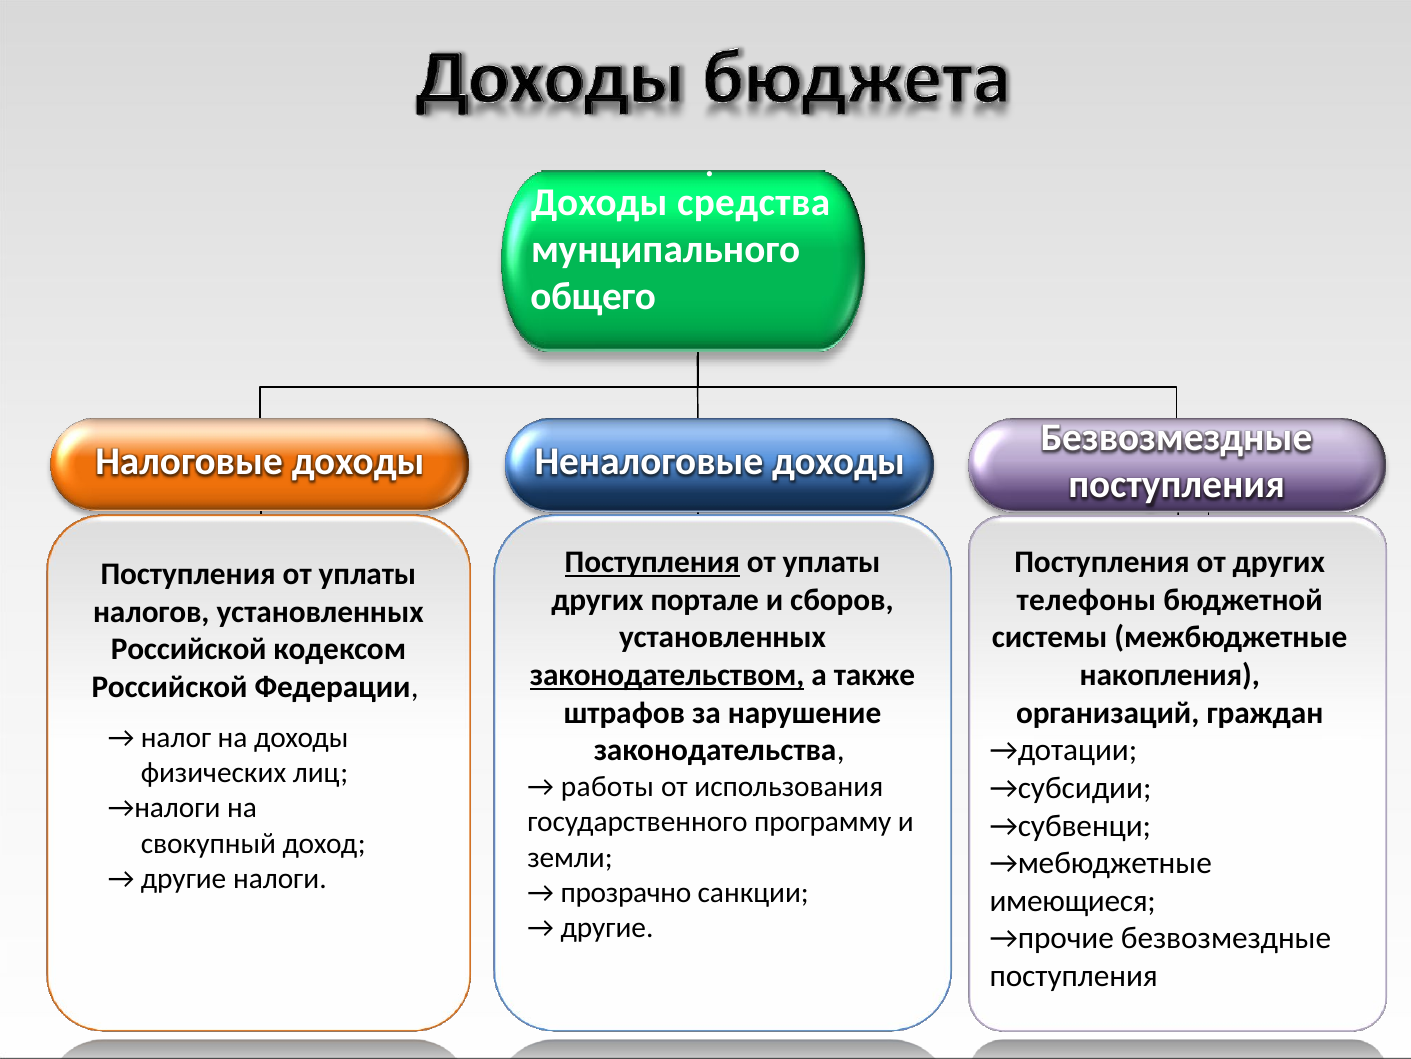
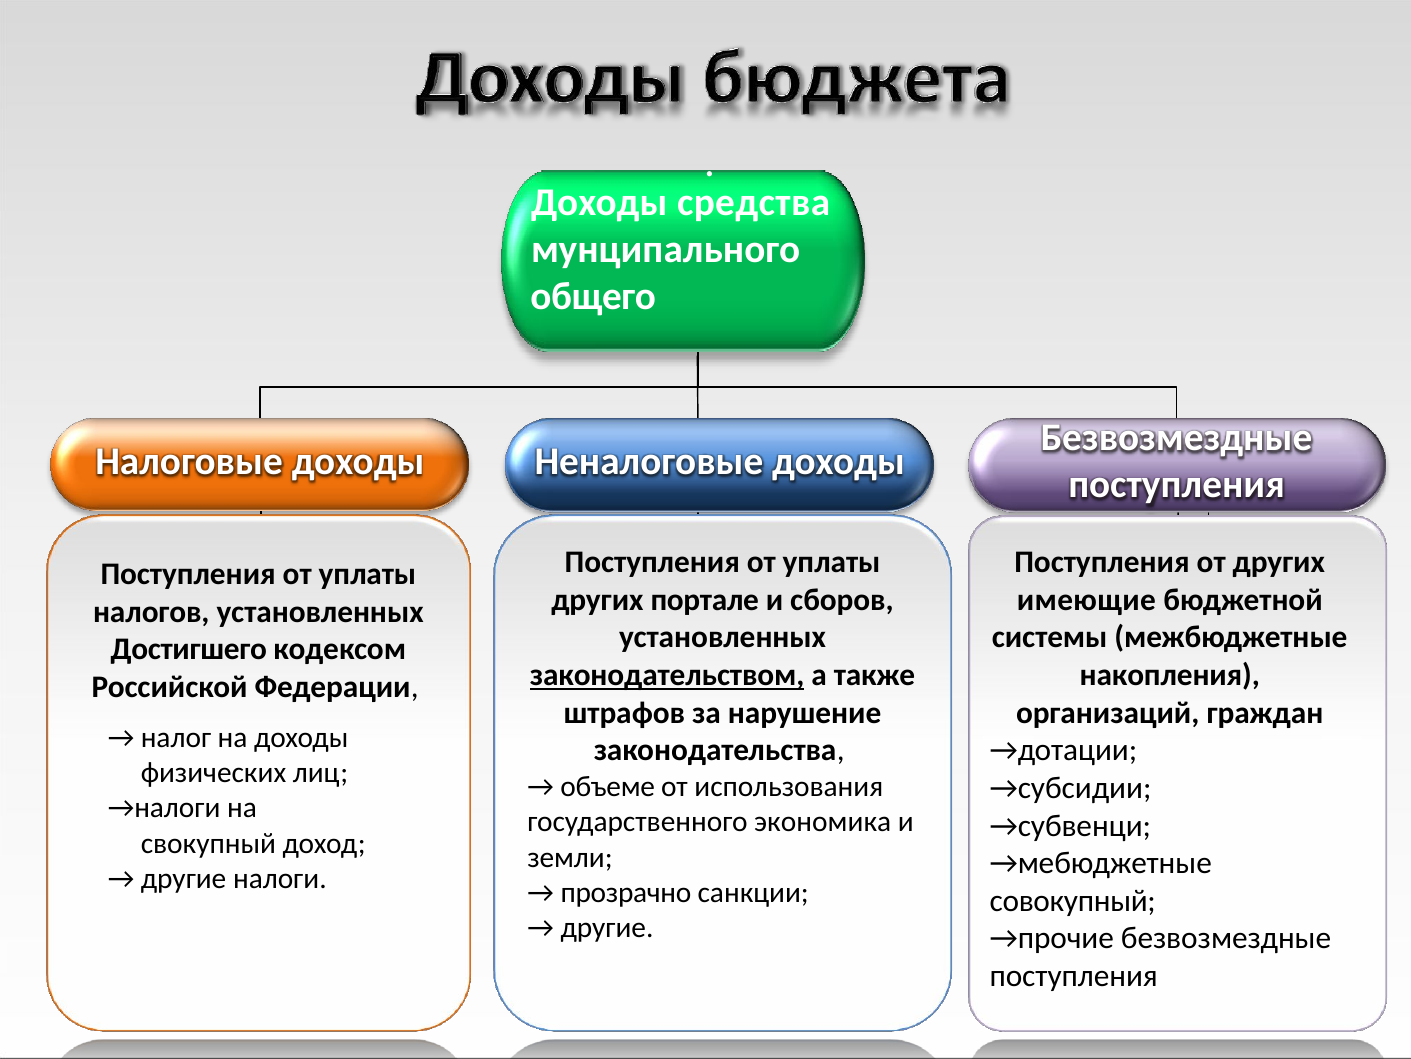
Поступления at (652, 562) underline: present -> none
телефоны: телефоны -> имеющие
Российской at (189, 649): Российской -> Достигшего
работы: работы -> объеме
программу: программу -> экономика
имеющиеся: имеющиеся -> совокупный
